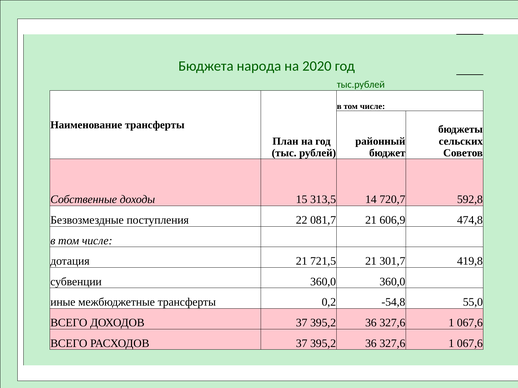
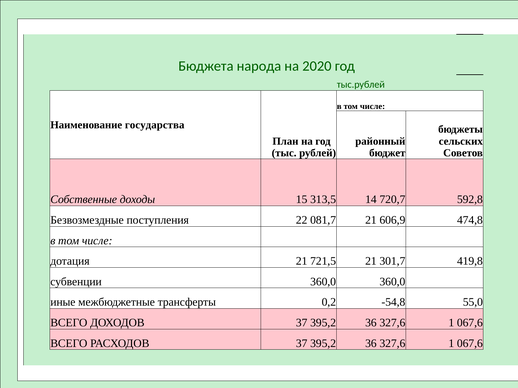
Наименование трансферты: трансферты -> государства
